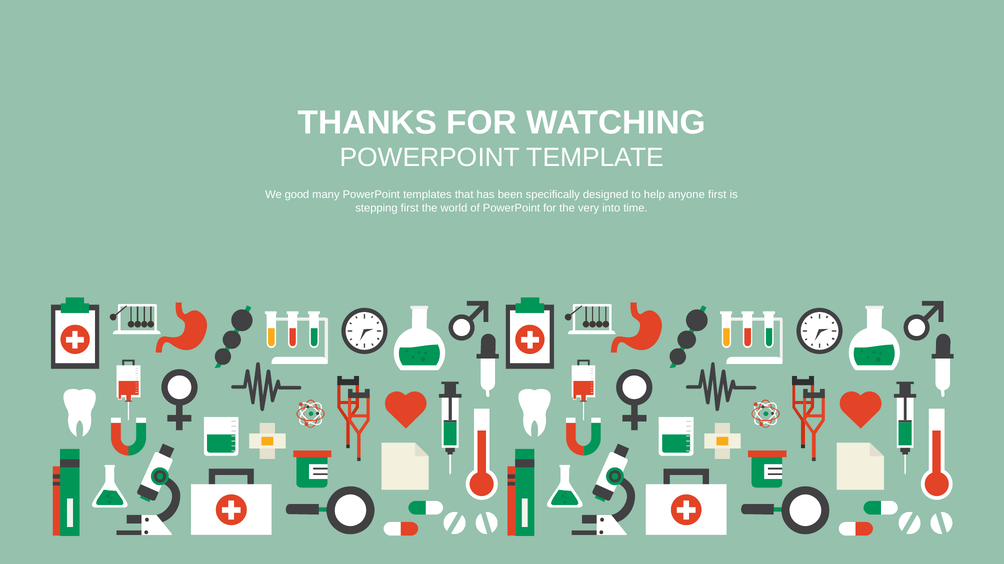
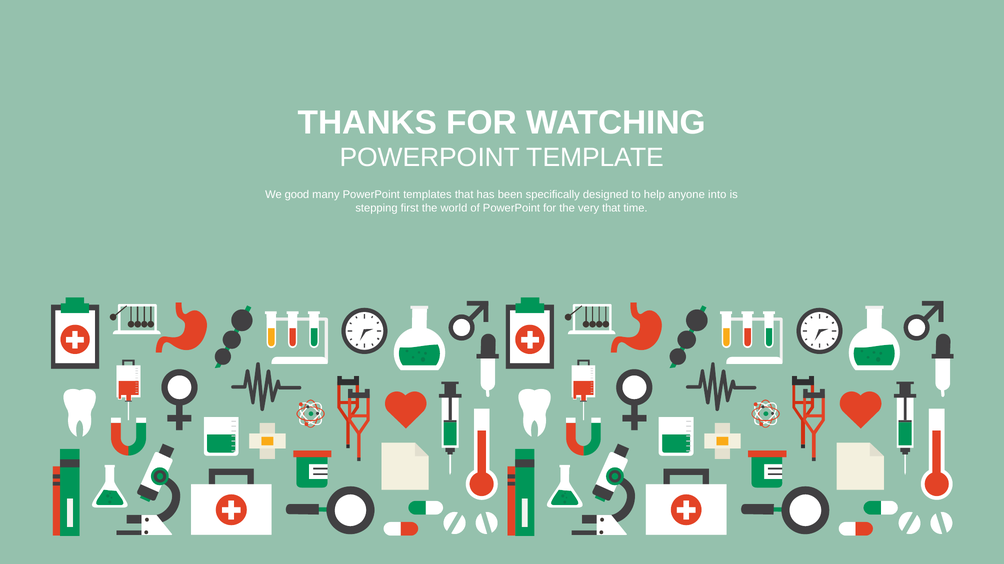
anyone first: first -> into
very into: into -> that
